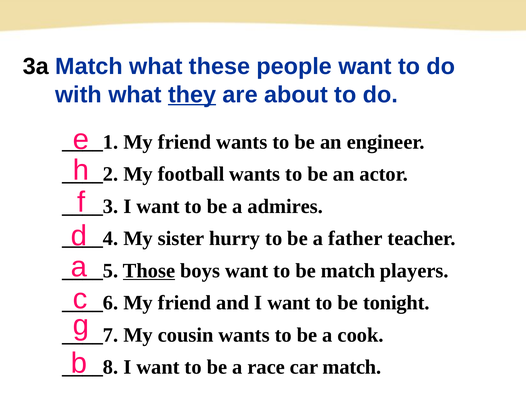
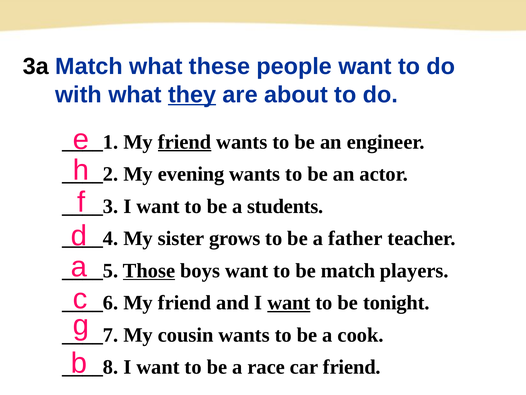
friend at (185, 142) underline: none -> present
football: football -> evening
admires: admires -> students
hurry: hurry -> grows
want at (289, 302) underline: none -> present
car match: match -> friend
